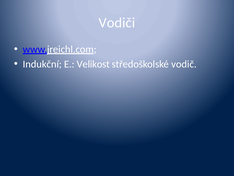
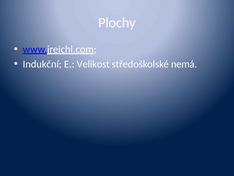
Vodiči: Vodiči -> Plochy
vodič: vodič -> nemá
